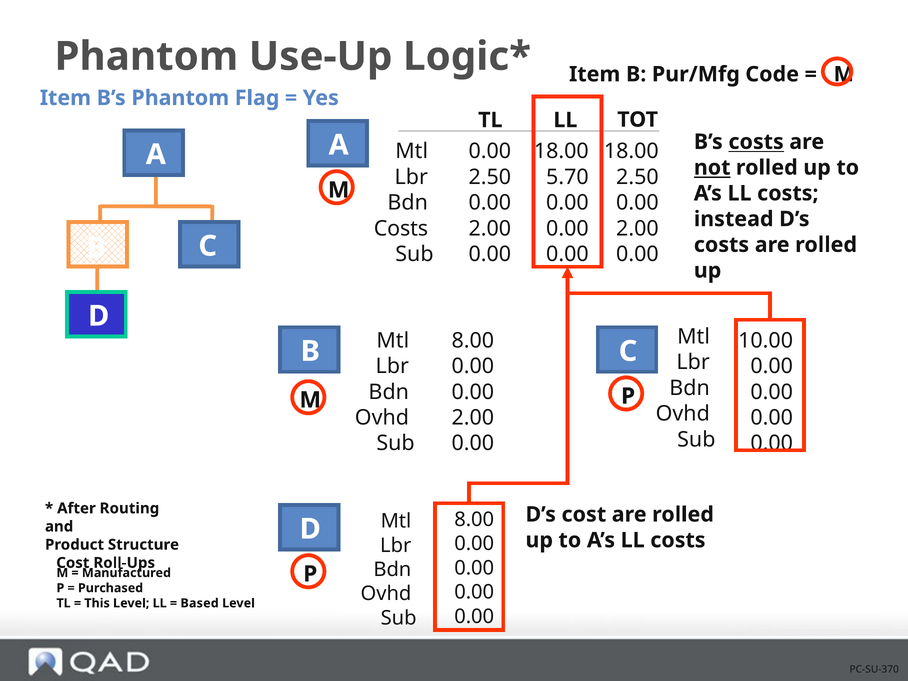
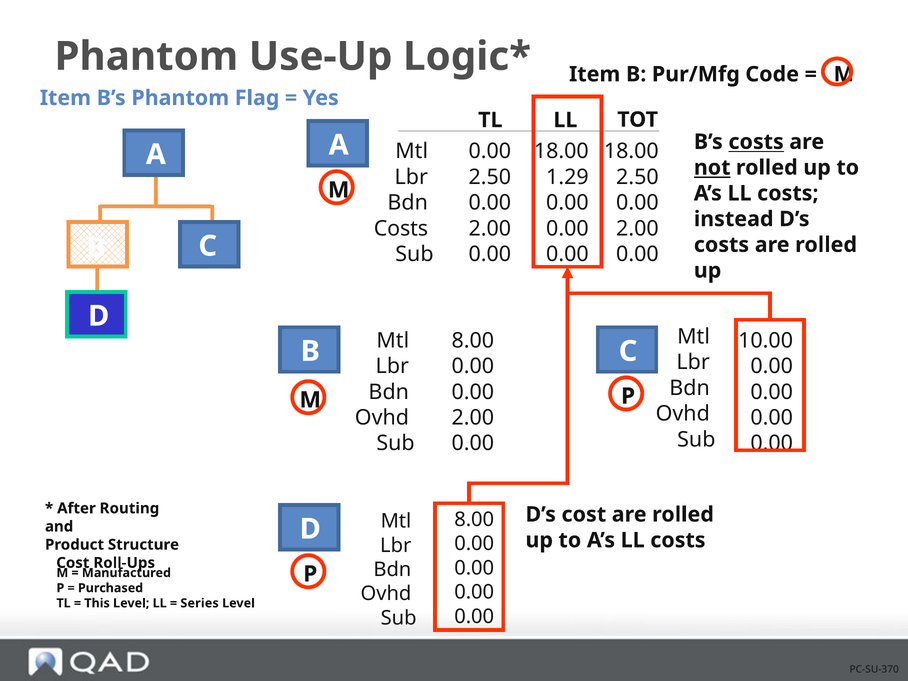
5.70: 5.70 -> 1.29
Based: Based -> Series
